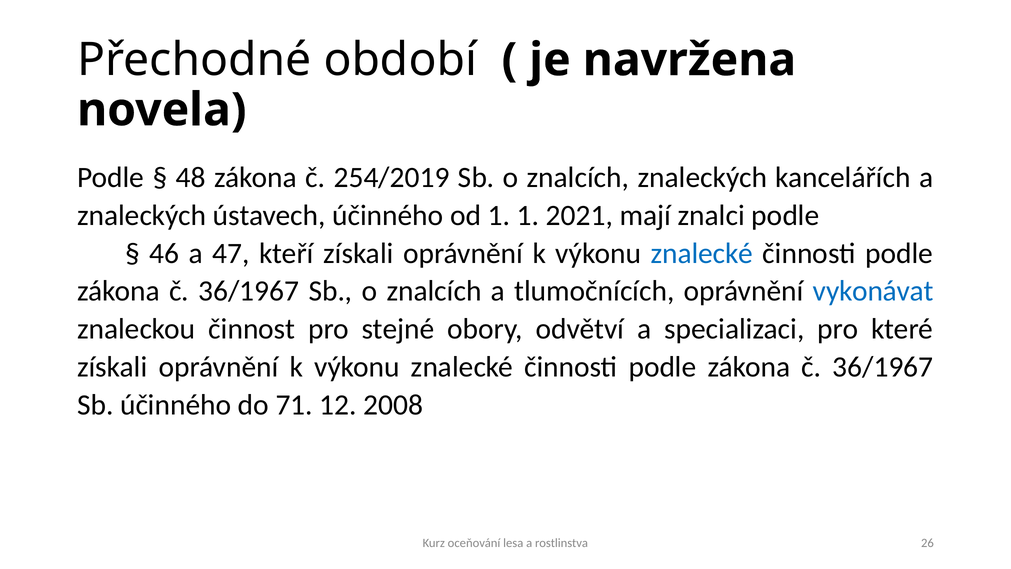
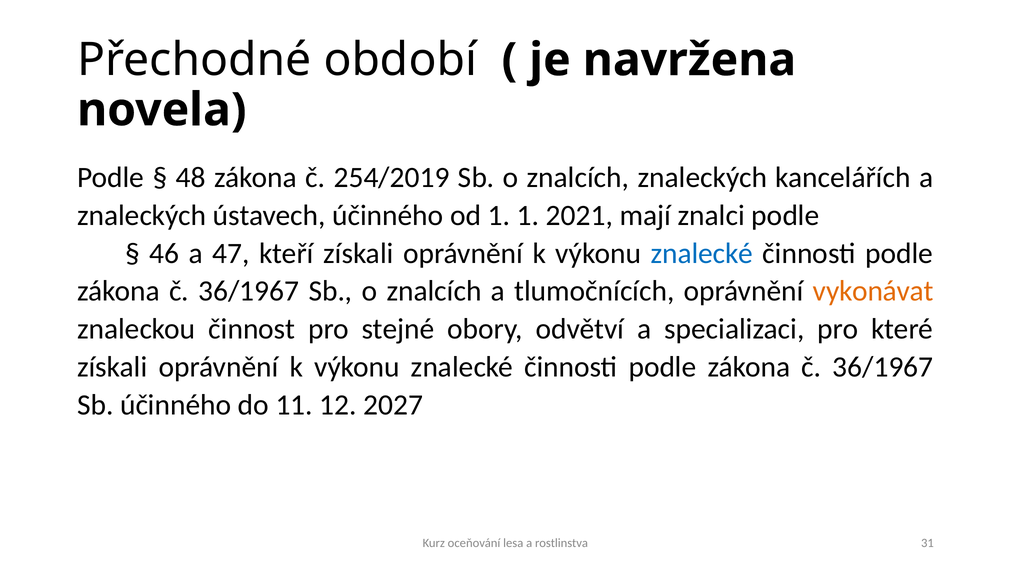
vykonávat colour: blue -> orange
71: 71 -> 11
2008: 2008 -> 2027
26: 26 -> 31
